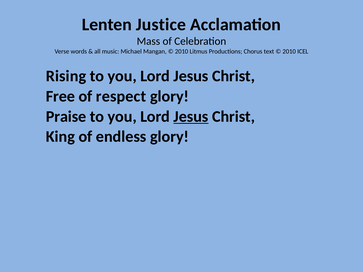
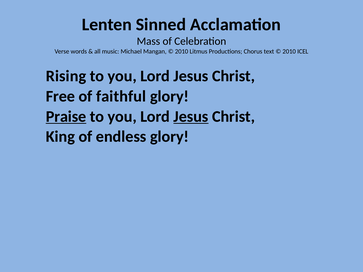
Justice: Justice -> Sinned
respect: respect -> faithful
Praise underline: none -> present
